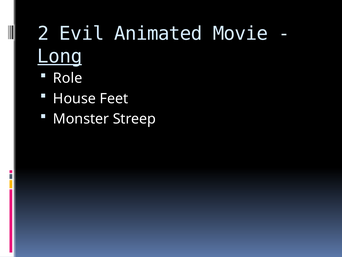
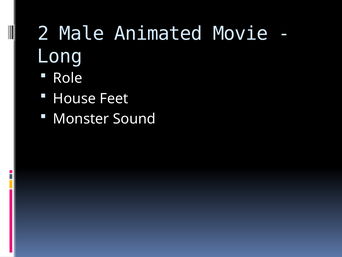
Evil: Evil -> Male
Long underline: present -> none
Streep: Streep -> Sound
